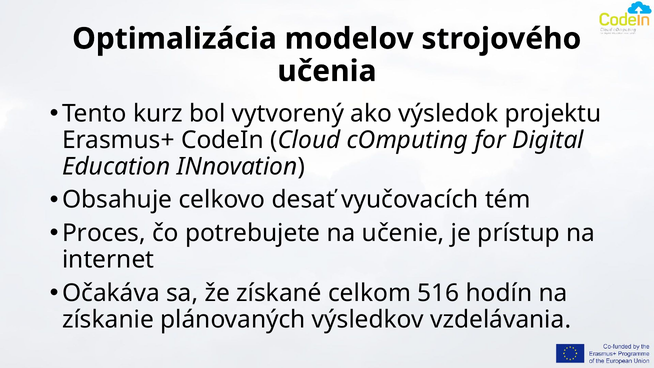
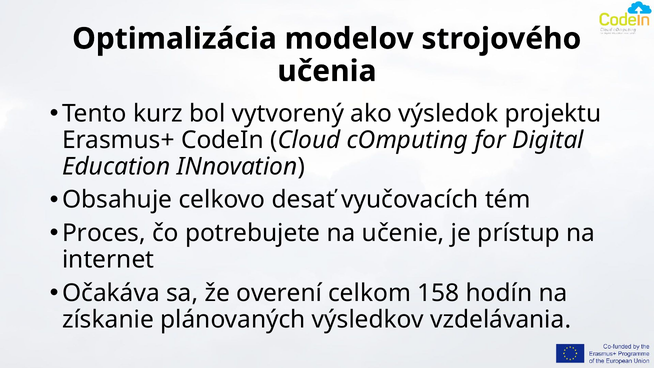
získané: získané -> overení
516: 516 -> 158
